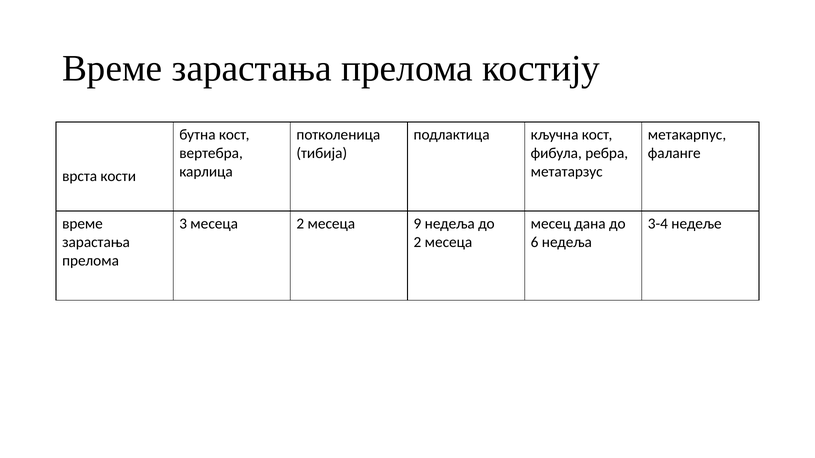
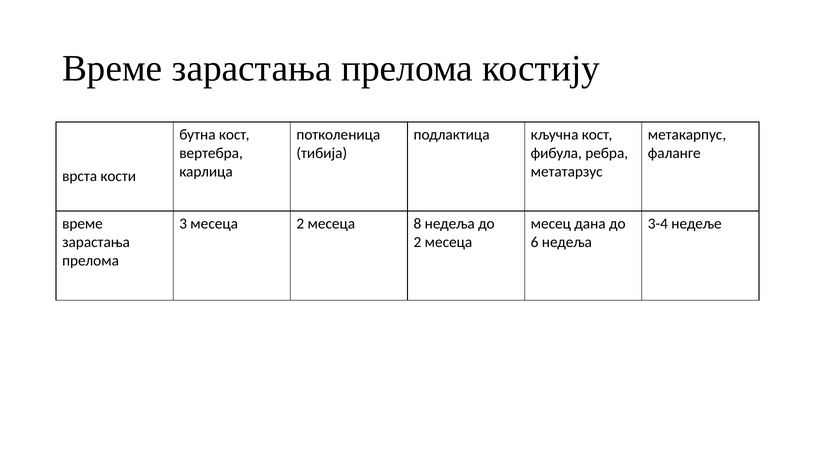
9: 9 -> 8
